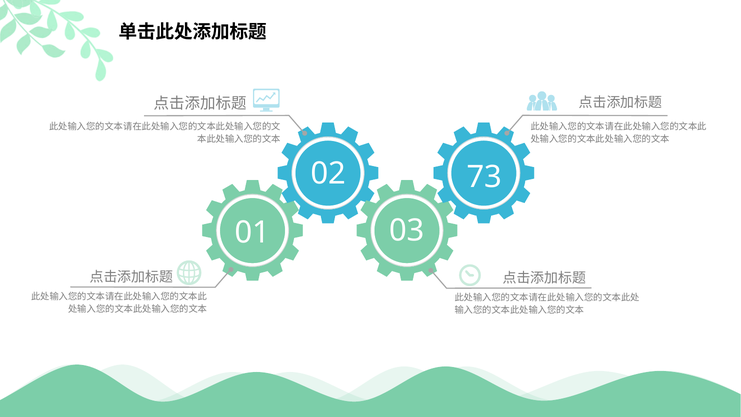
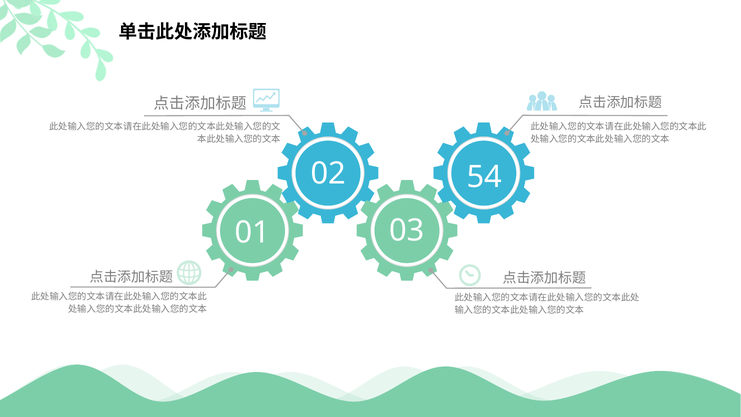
73: 73 -> 54
